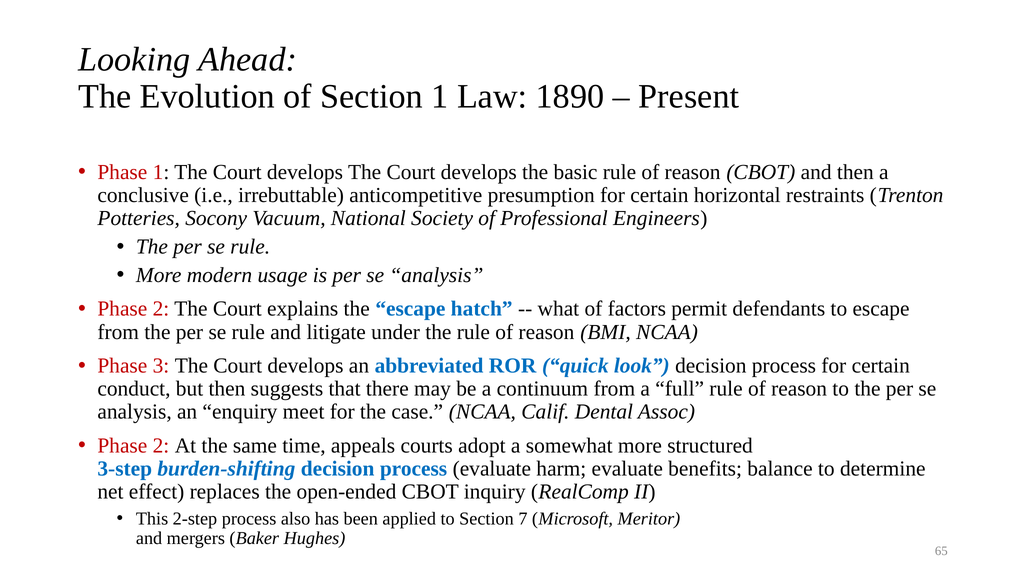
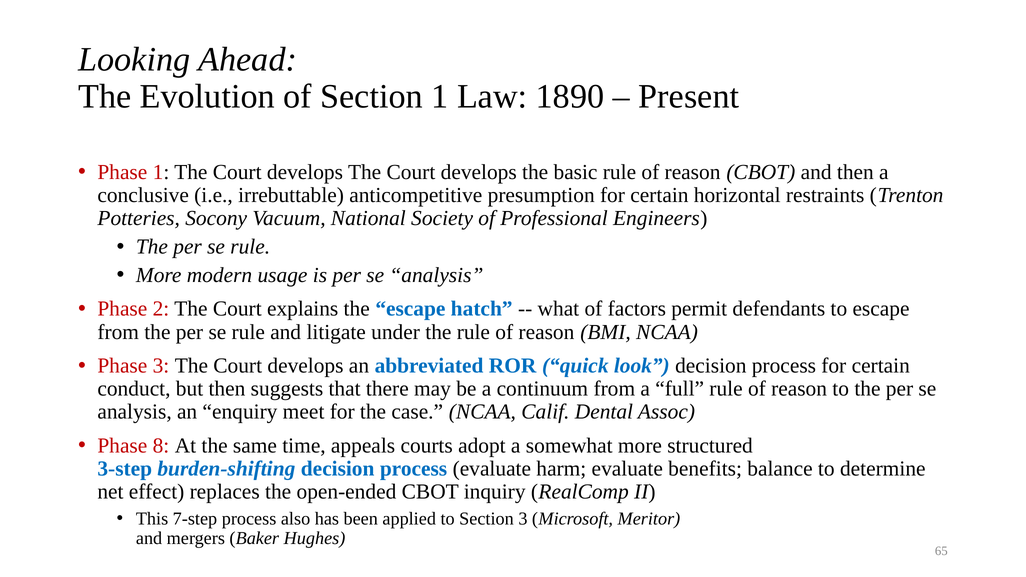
2 at (161, 446): 2 -> 8
2-step: 2-step -> 7-step
Section 7: 7 -> 3
